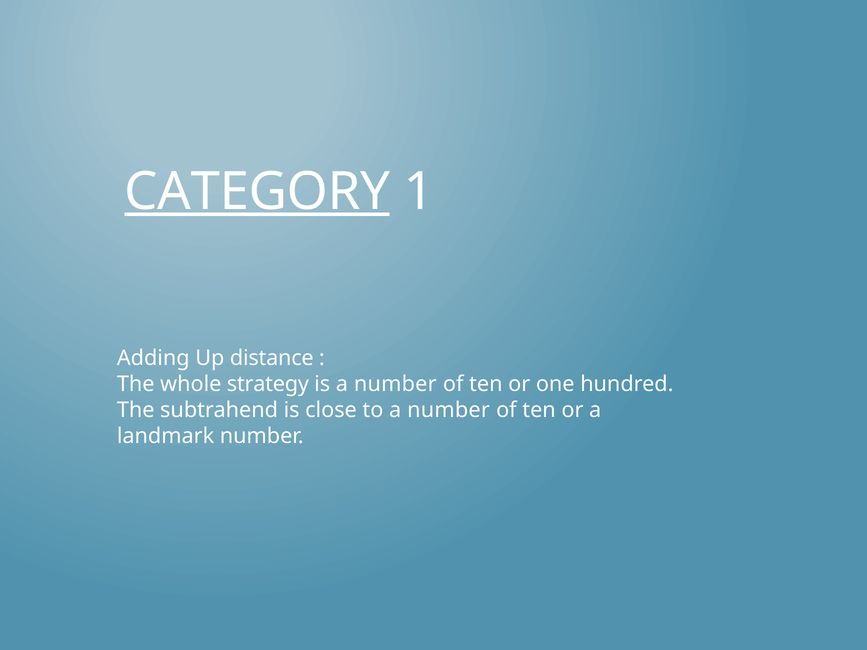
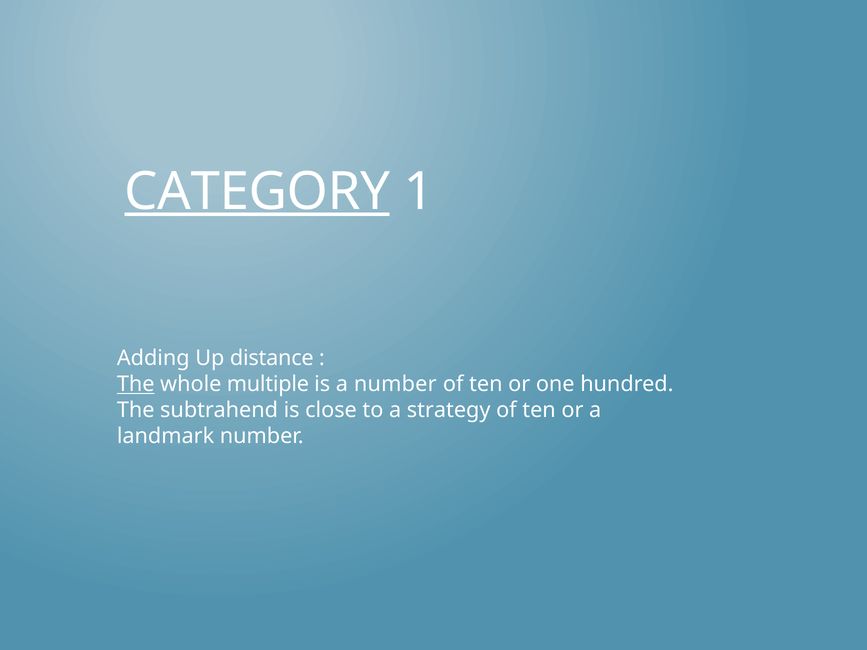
The at (136, 384) underline: none -> present
strategy: strategy -> multiple
to a number: number -> strategy
